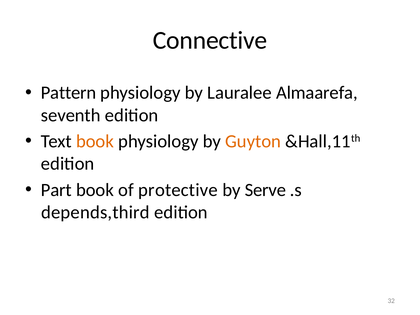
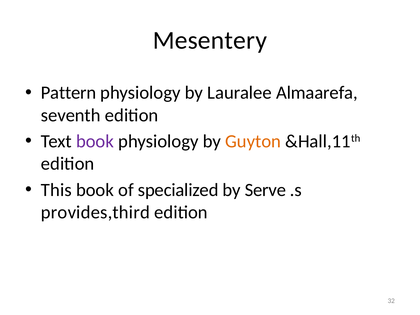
Connective: Connective -> Mesentery
book at (95, 141) colour: orange -> purple
Part: Part -> This
protective: protective -> specialized
depends,third: depends,third -> provides,third
